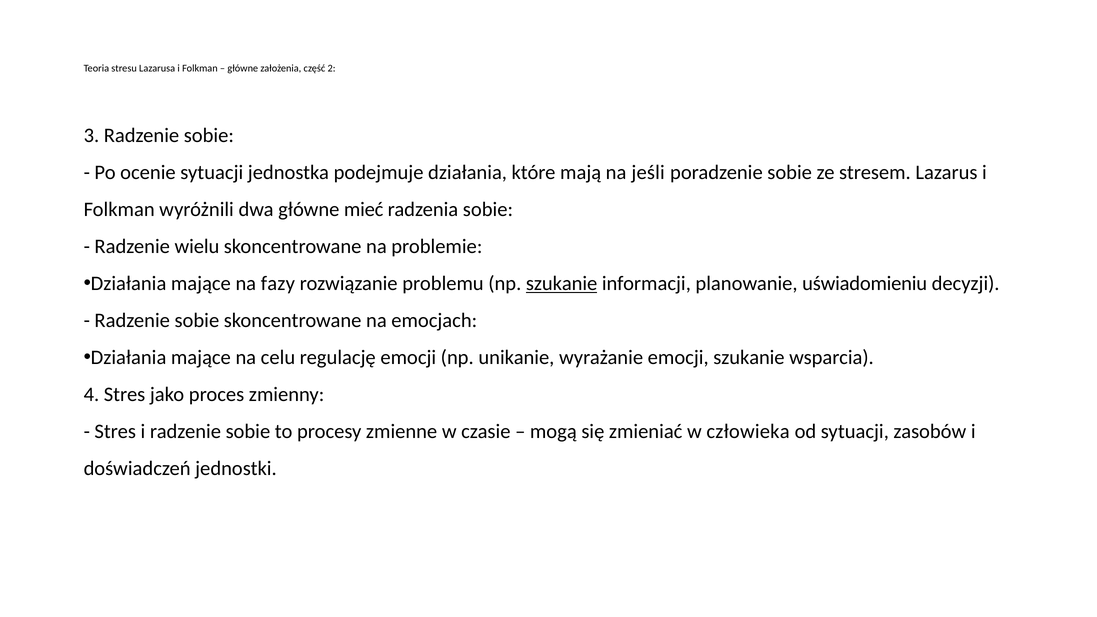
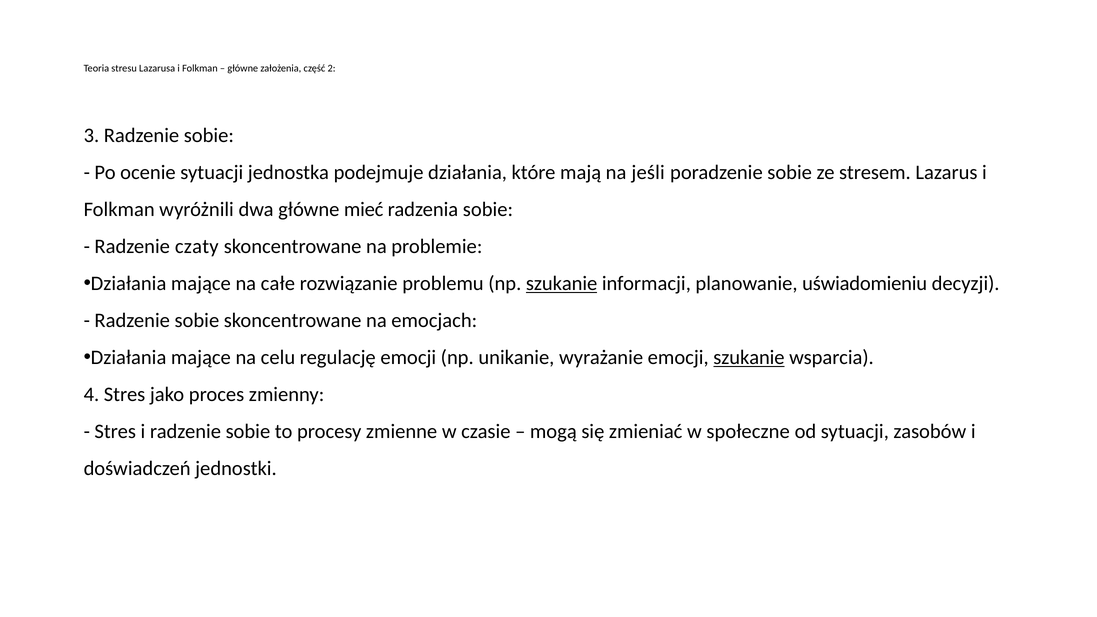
wielu: wielu -> czaty
fazy: fazy -> całe
szukanie at (749, 358) underline: none -> present
człowieka: człowieka -> społeczne
